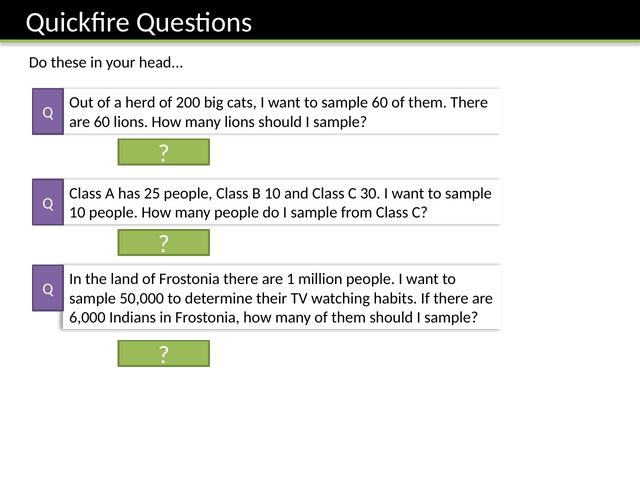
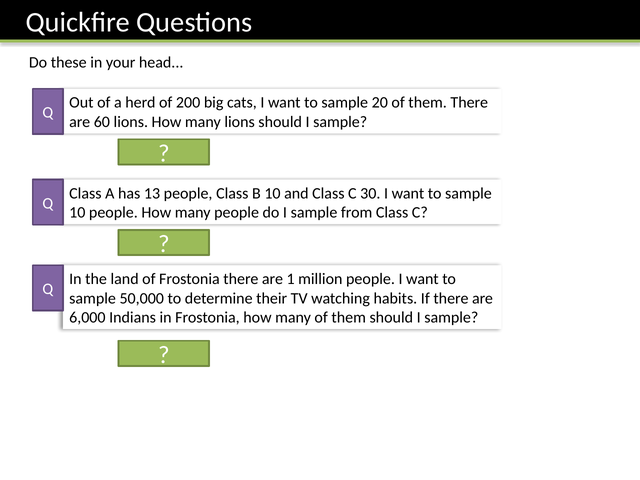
sample 60: 60 -> 20
25: 25 -> 13
